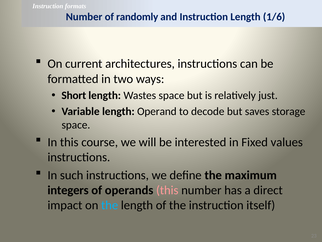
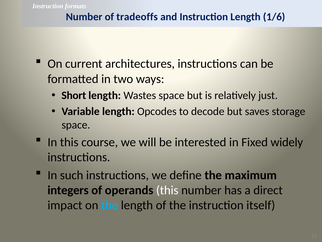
randomly: randomly -> tradeoffs
Operand: Operand -> Opcodes
values: values -> widely
this at (167, 190) colour: pink -> white
